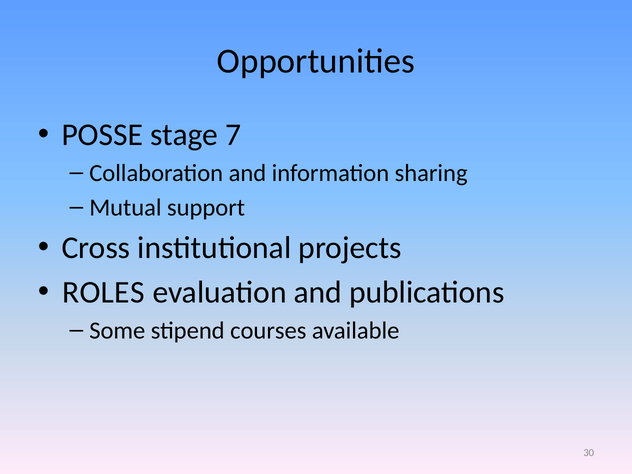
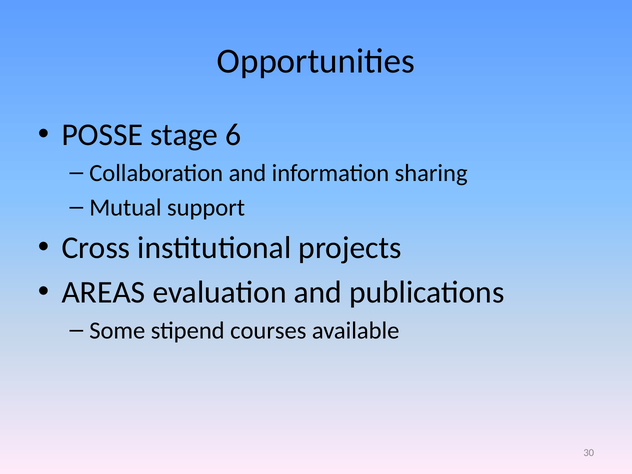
7: 7 -> 6
ROLES: ROLES -> AREAS
